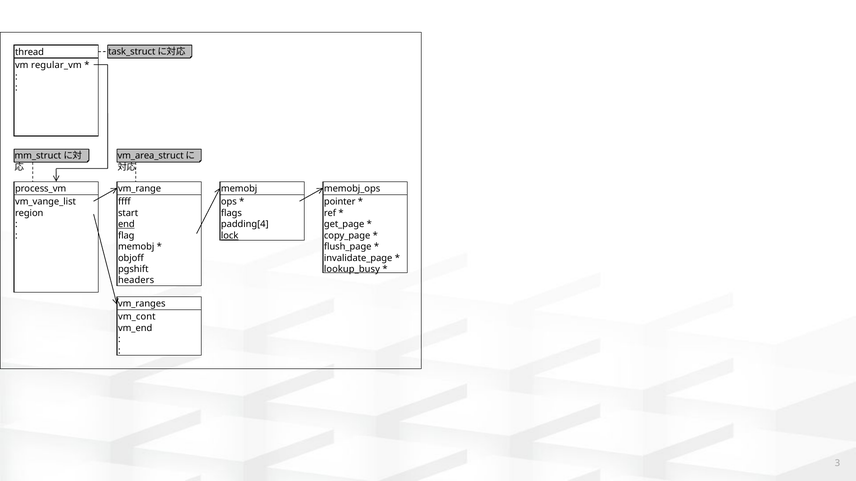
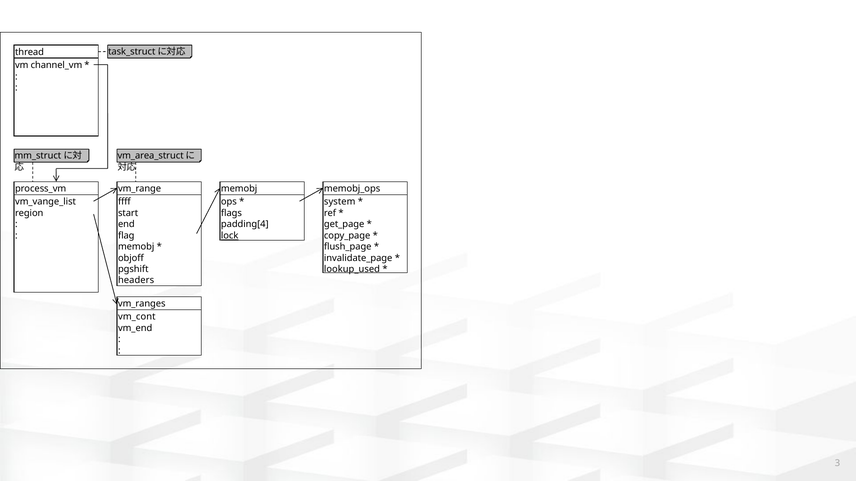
regular_vm: regular_vm -> channel_vm
pointer: pointer -> system
end underline: present -> none
lookup_busy: lookup_busy -> lookup_used
